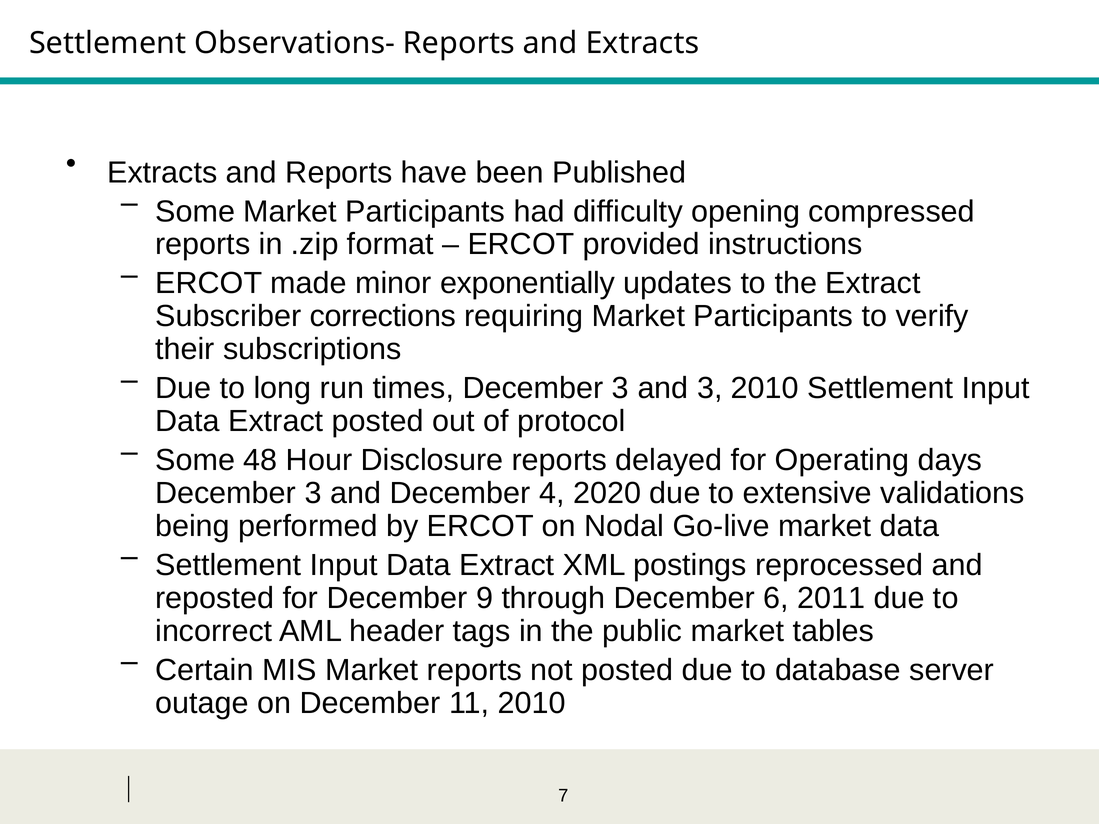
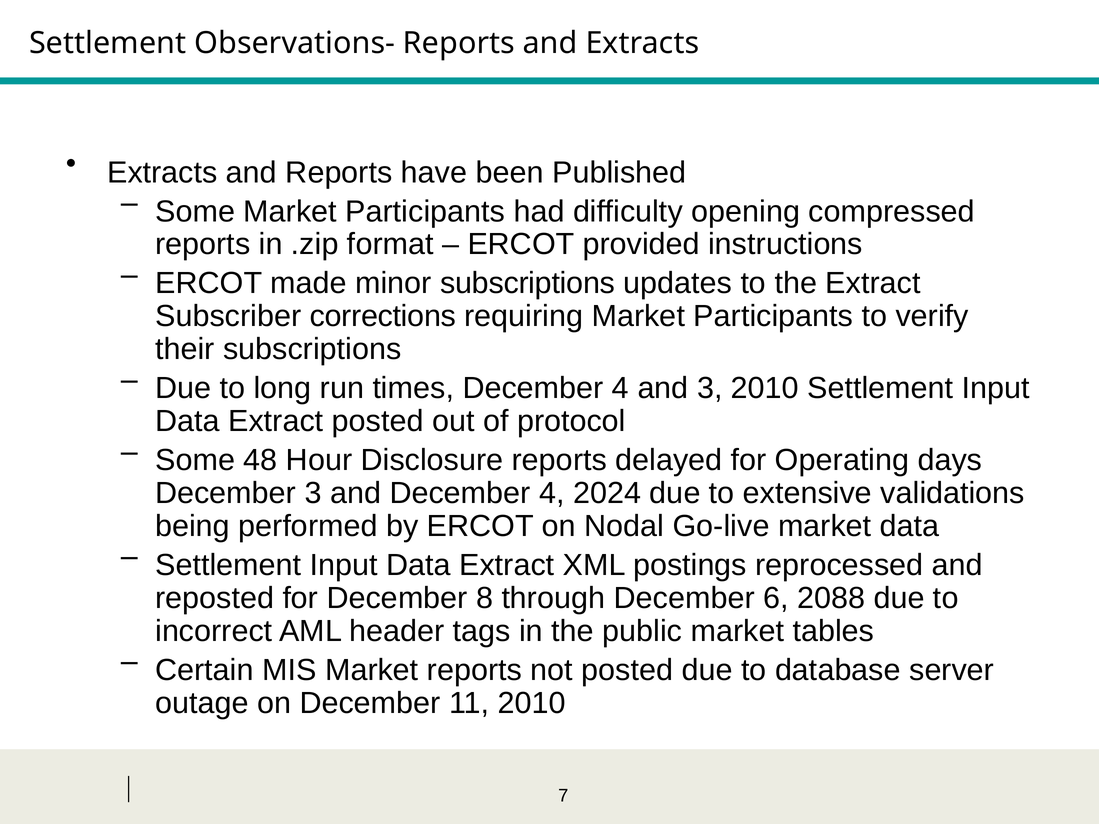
minor exponentially: exponentially -> subscriptions
times December 3: 3 -> 4
2020: 2020 -> 2024
9: 9 -> 8
2011: 2011 -> 2088
